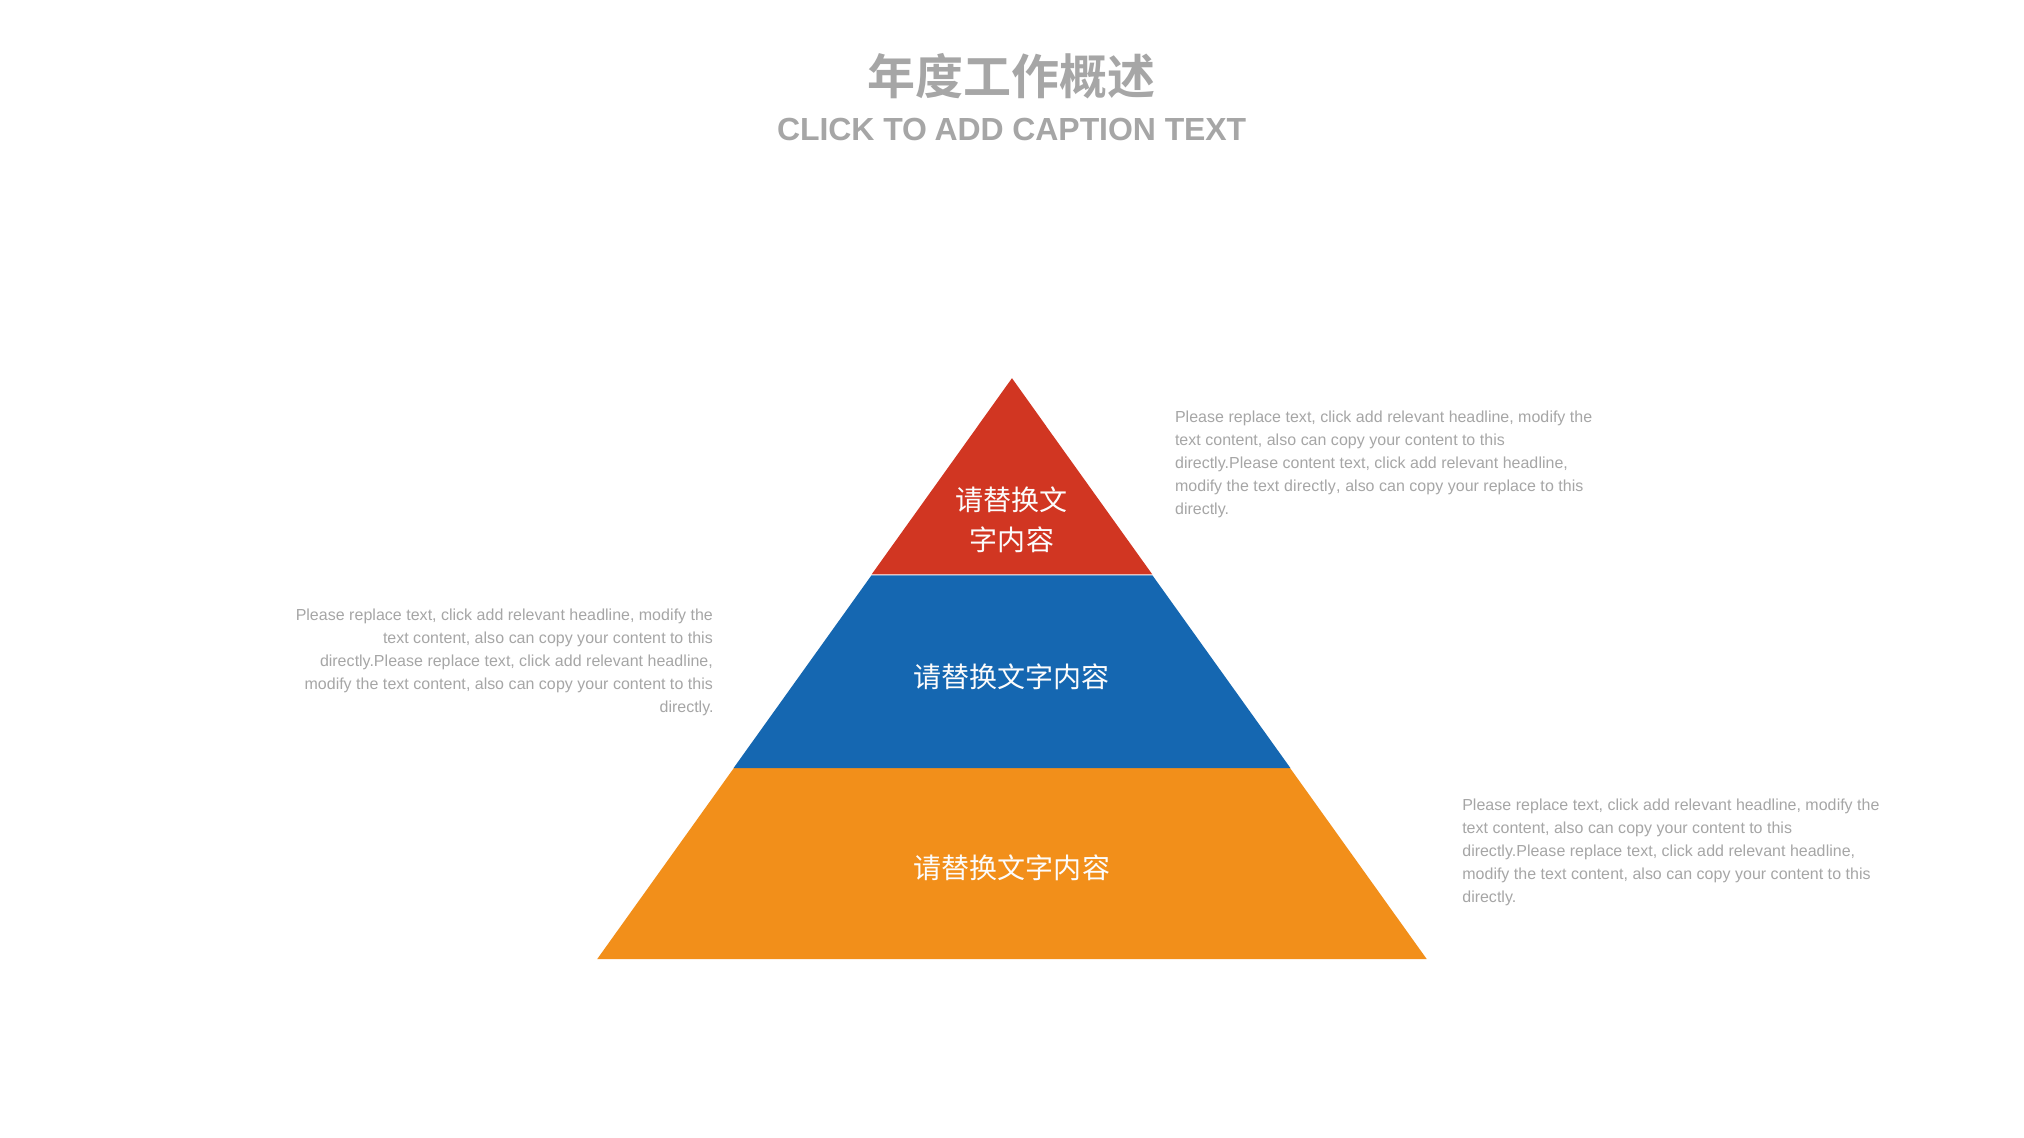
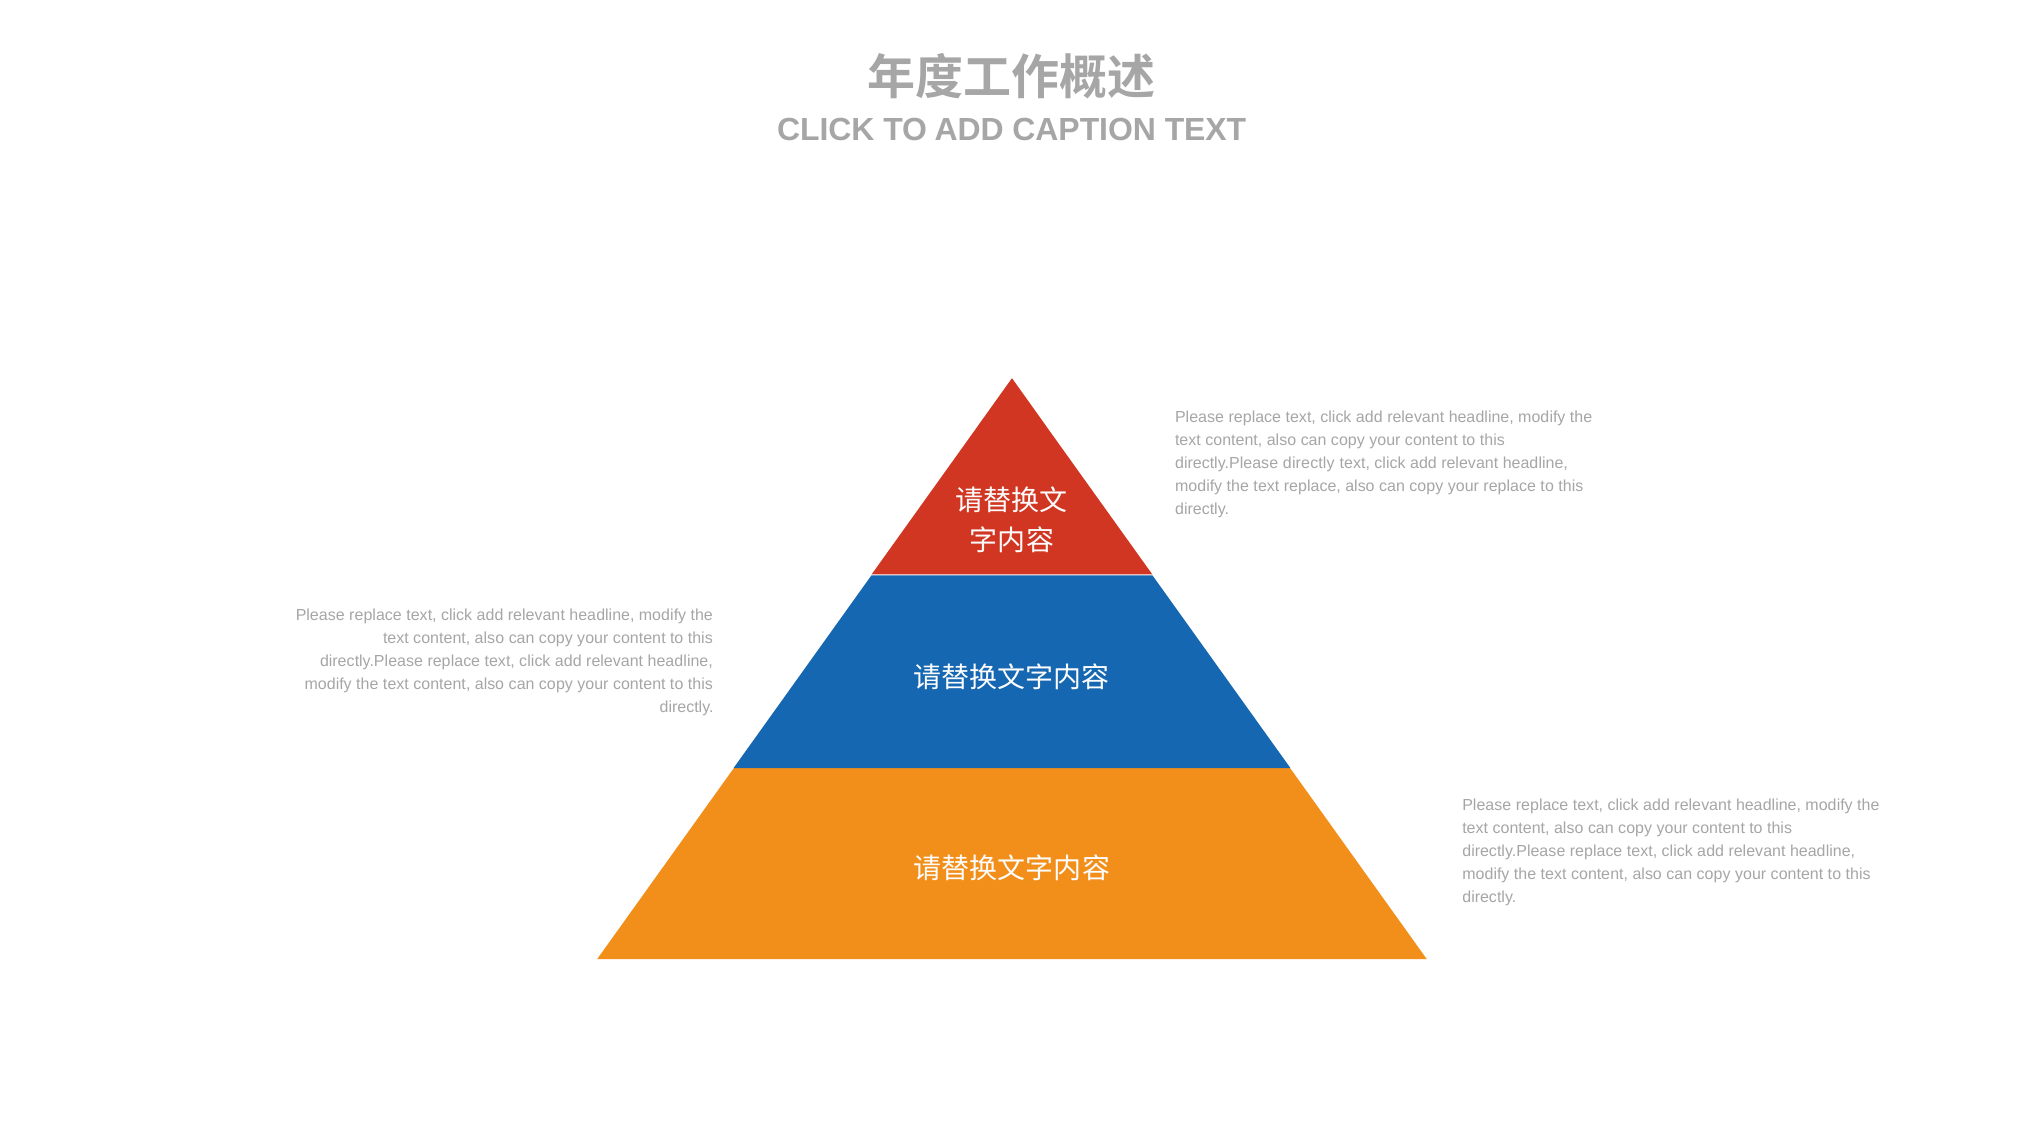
directly.Please content: content -> directly
text directly: directly -> replace
